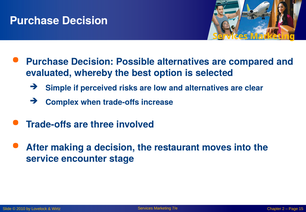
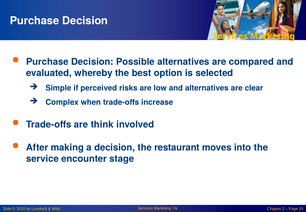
three: three -> think
